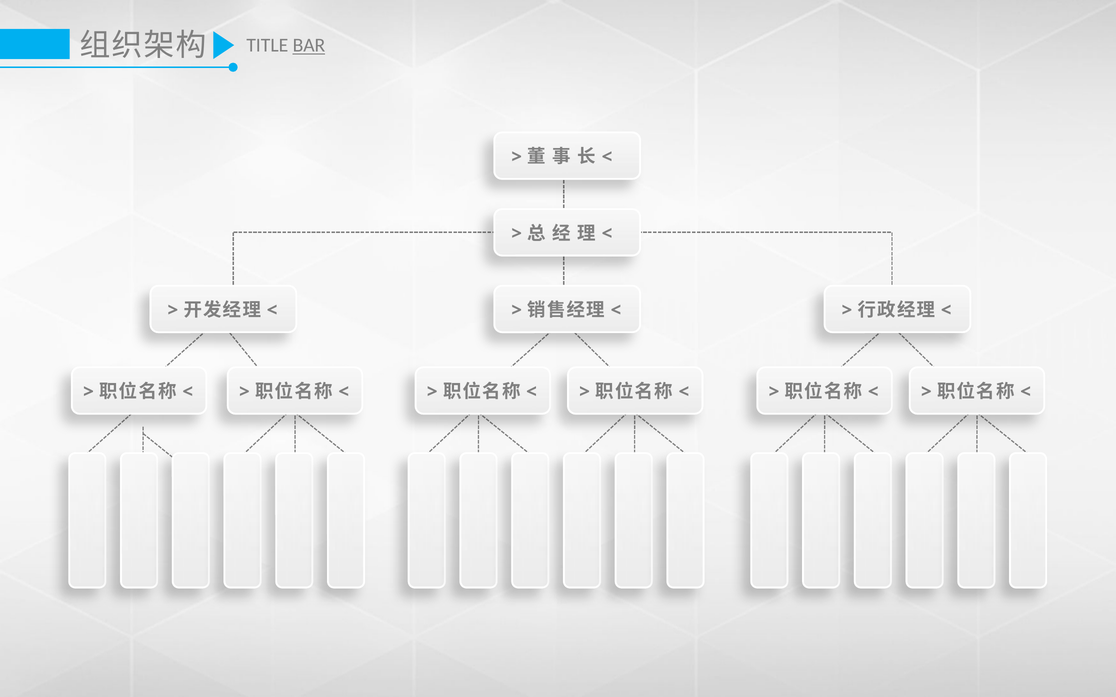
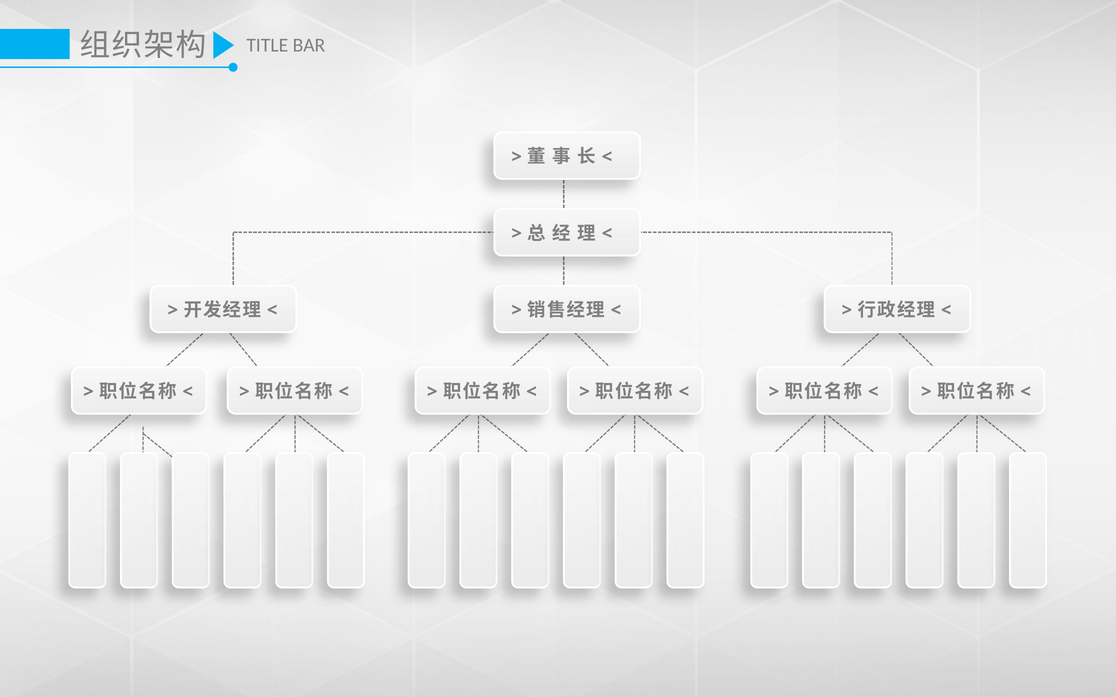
BAR underline: present -> none
